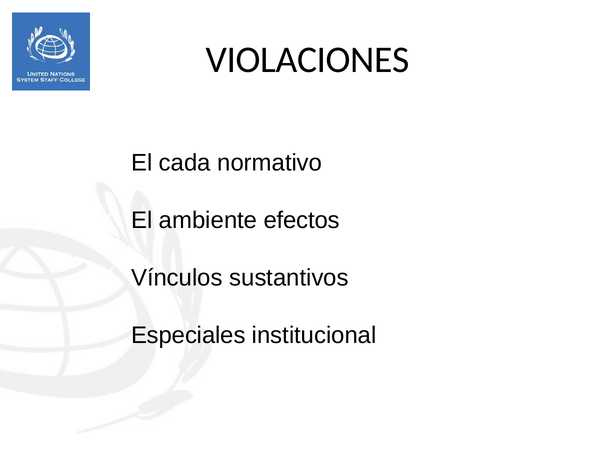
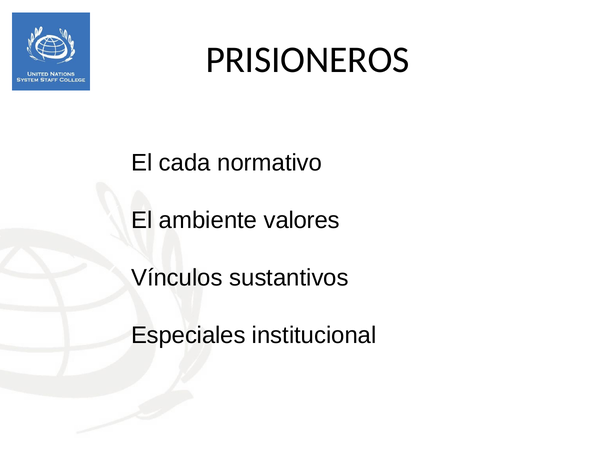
VIOLACIONES: VIOLACIONES -> PRISIONEROS
efectos: efectos -> valores
